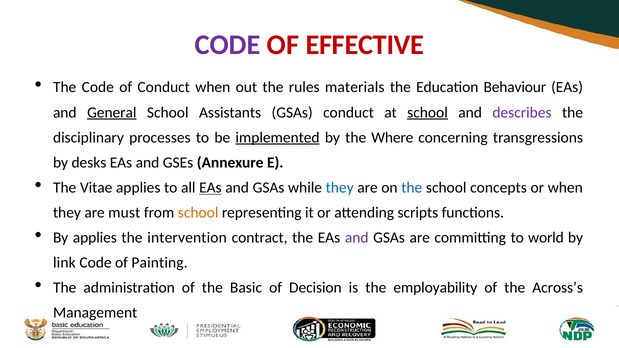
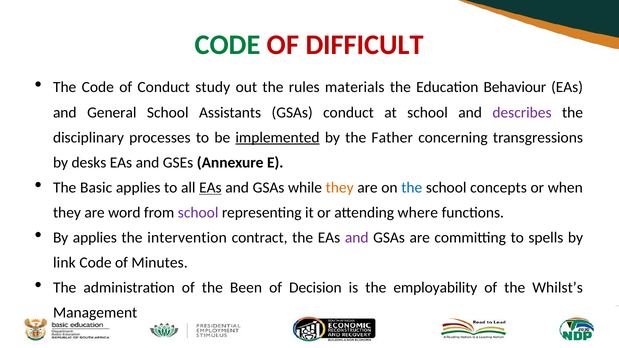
CODE at (228, 45) colour: purple -> green
EFFECTIVE: EFFECTIVE -> DIFFICULT
Conduct when: when -> study
General underline: present -> none
school at (428, 112) underline: present -> none
Where: Where -> Father
Vitae: Vitae -> Basic
they at (340, 188) colour: blue -> orange
must: must -> word
school at (198, 213) colour: orange -> purple
scripts: scripts -> where
world: world -> spells
Painting: Painting -> Minutes
Basic: Basic -> Been
Across’s: Across’s -> Whilst’s
